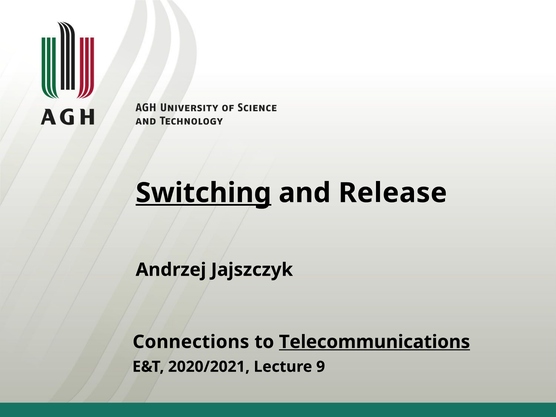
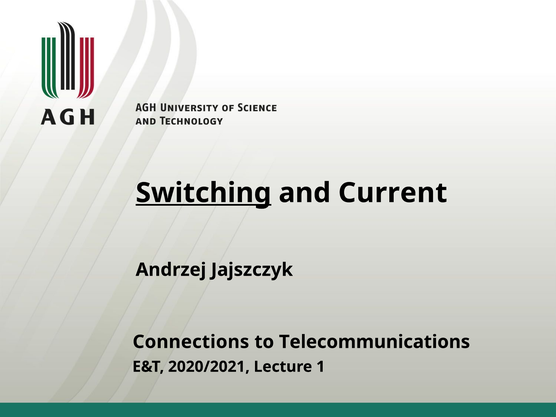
Release: Release -> Current
Telecommunications underline: present -> none
9: 9 -> 1
